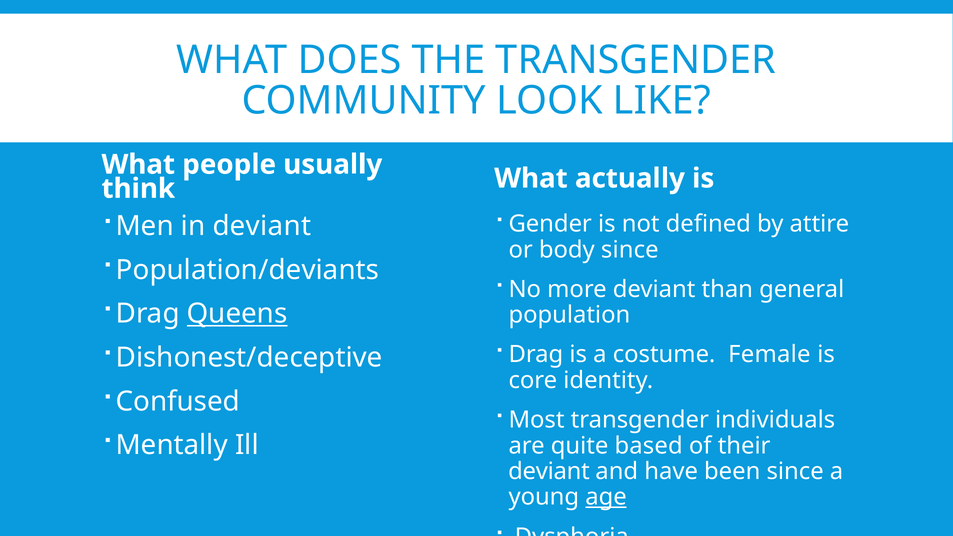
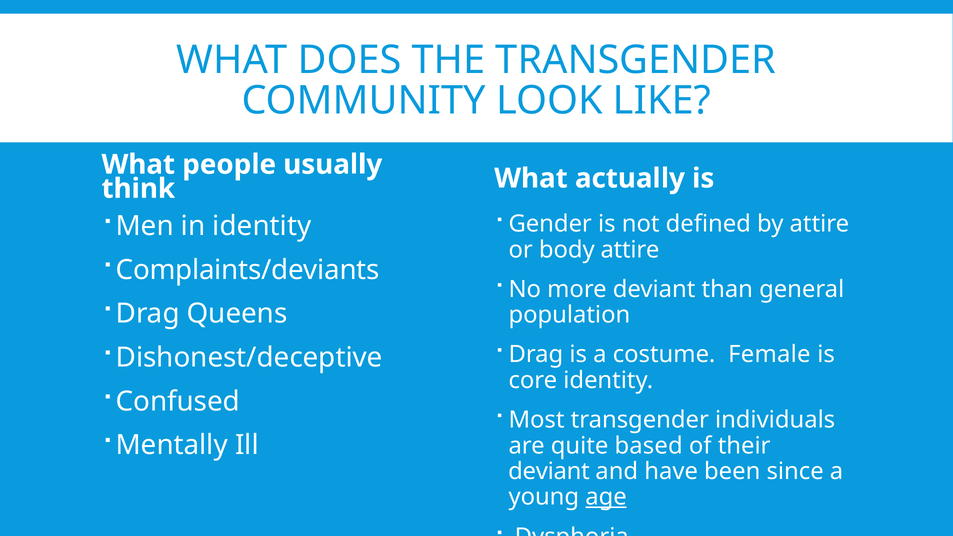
in deviant: deviant -> identity
body since: since -> attire
Population/deviants: Population/deviants -> Complaints/deviants
Queens underline: present -> none
